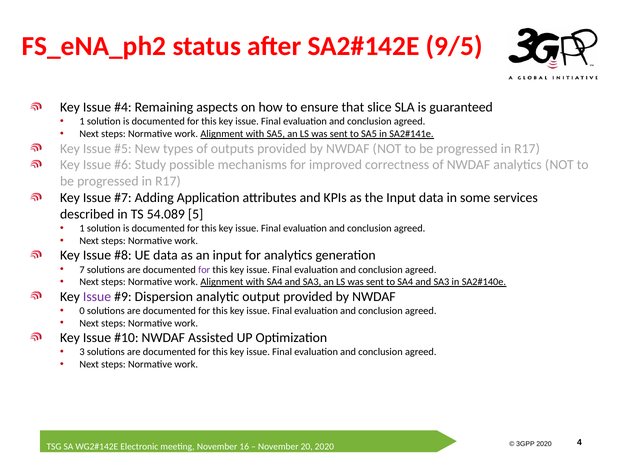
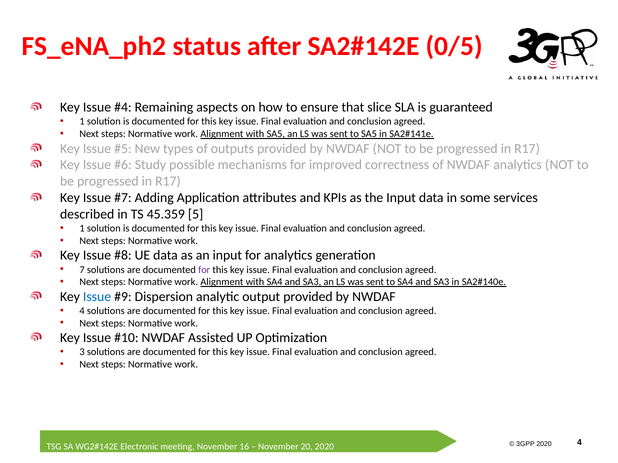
9/5: 9/5 -> 0/5
54.089: 54.089 -> 45.359
Issue at (97, 297) colour: purple -> blue
0 at (82, 311): 0 -> 4
